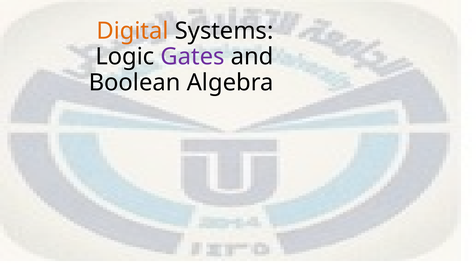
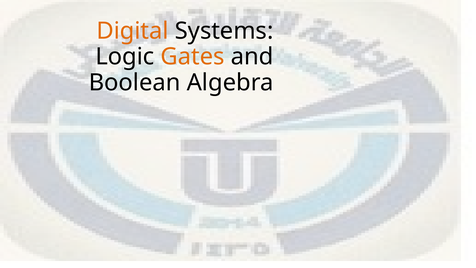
Gates colour: purple -> orange
